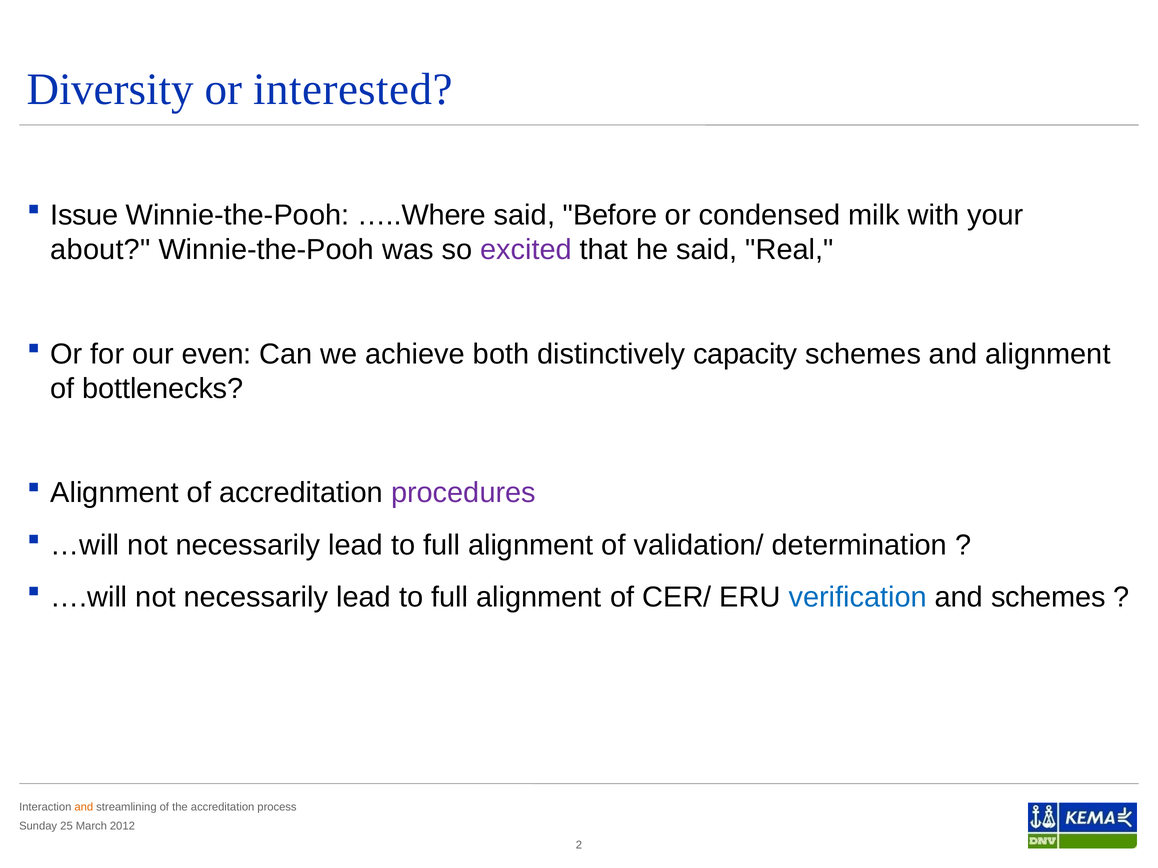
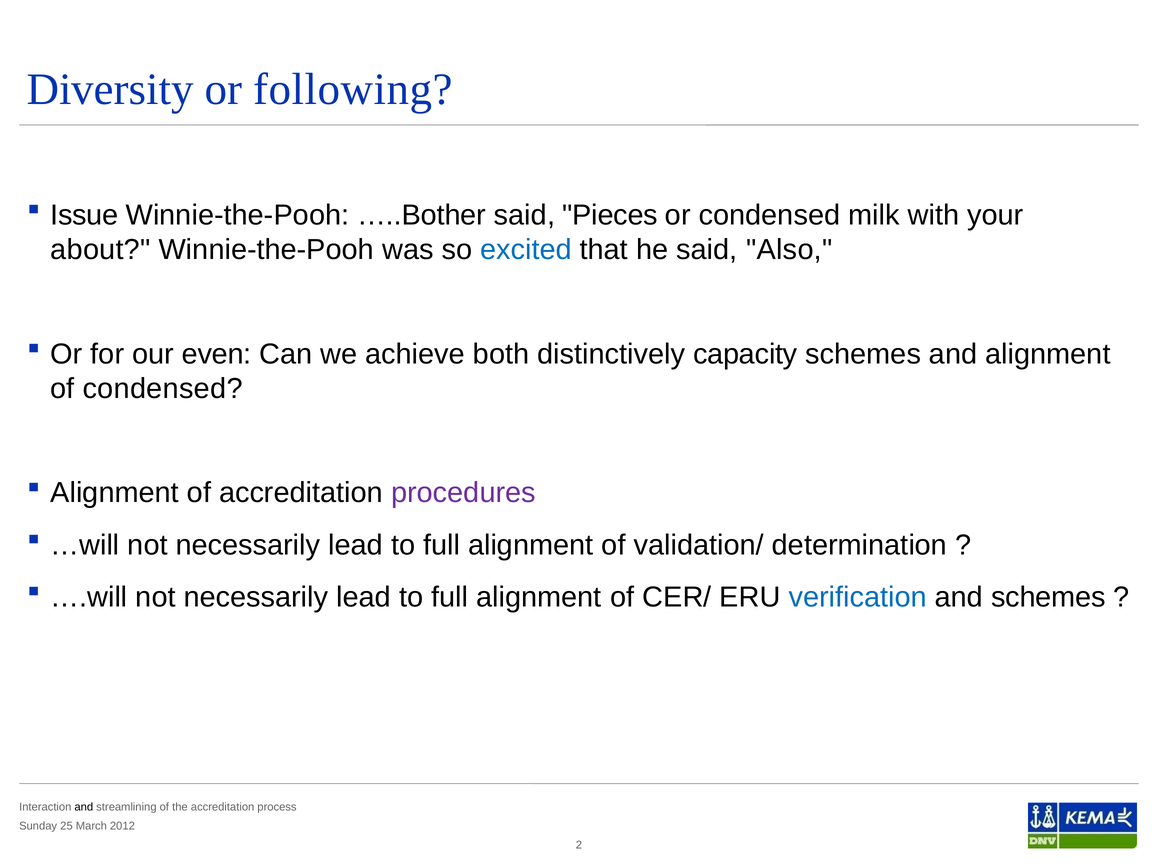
interested: interested -> following
…..Where: …..Where -> …..Bother
Before: Before -> Pieces
excited colour: purple -> blue
Real: Real -> Also
of bottlenecks: bottlenecks -> condensed
and at (84, 808) colour: orange -> black
